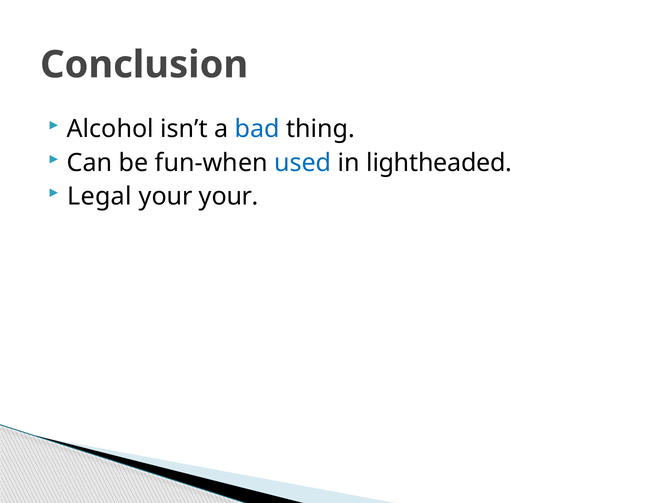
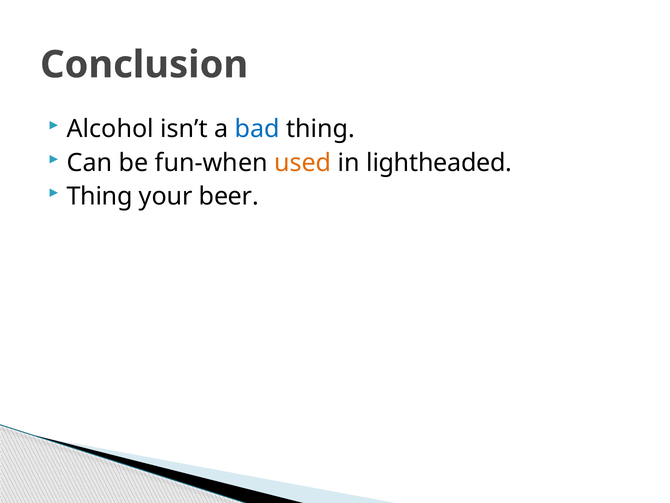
used colour: blue -> orange
Legal at (99, 196): Legal -> Thing
your your: your -> beer
